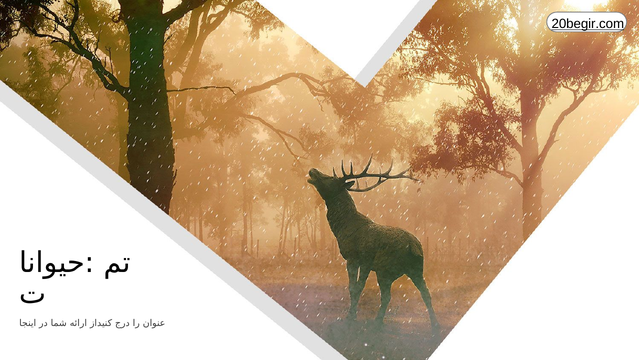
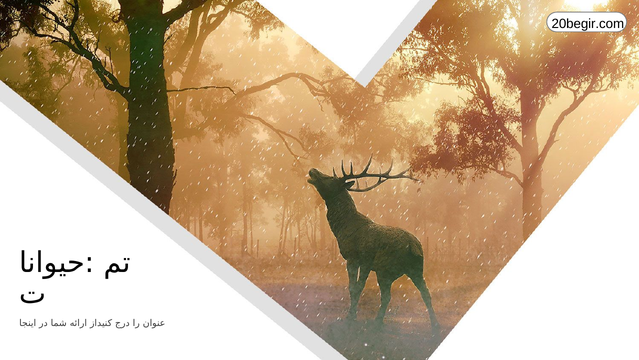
20begir.com underline: present -> none
